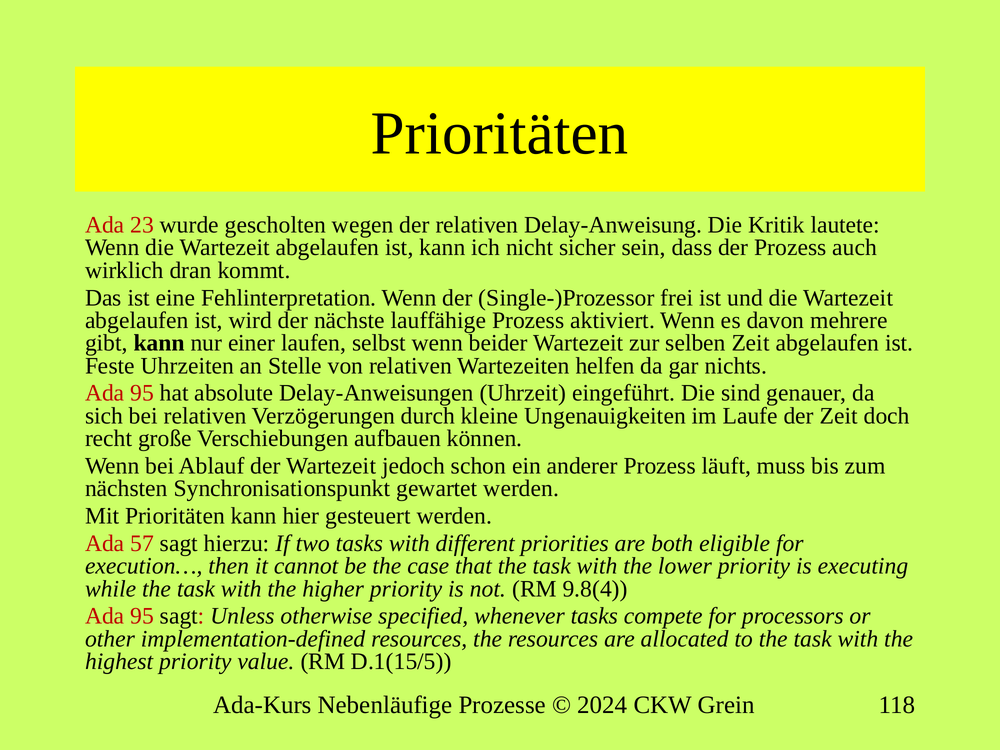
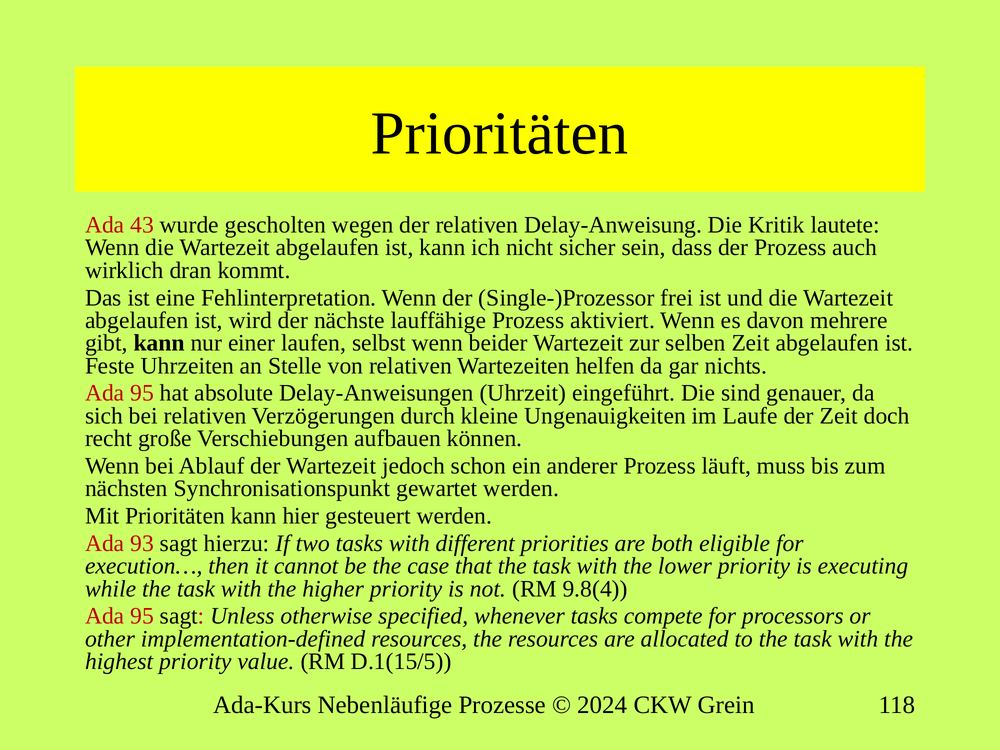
23: 23 -> 43
57: 57 -> 93
